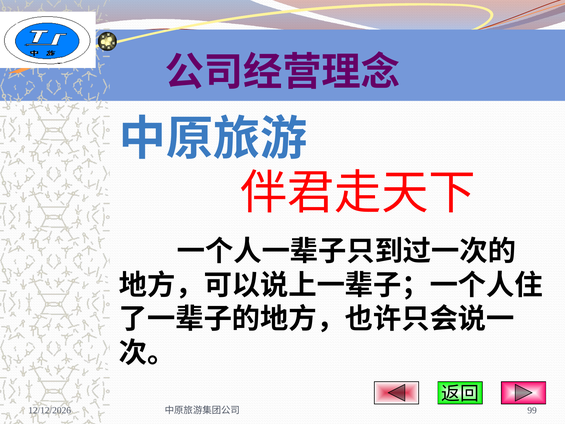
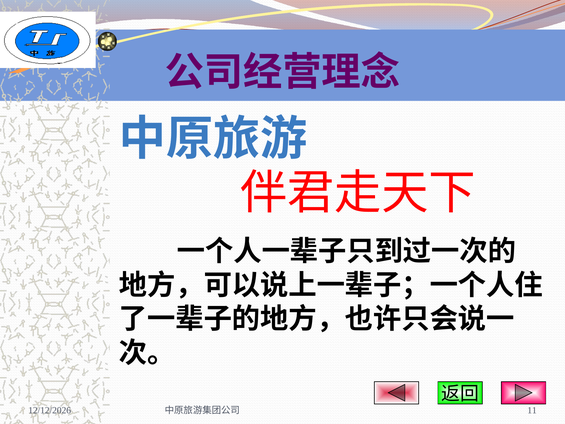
99: 99 -> 11
